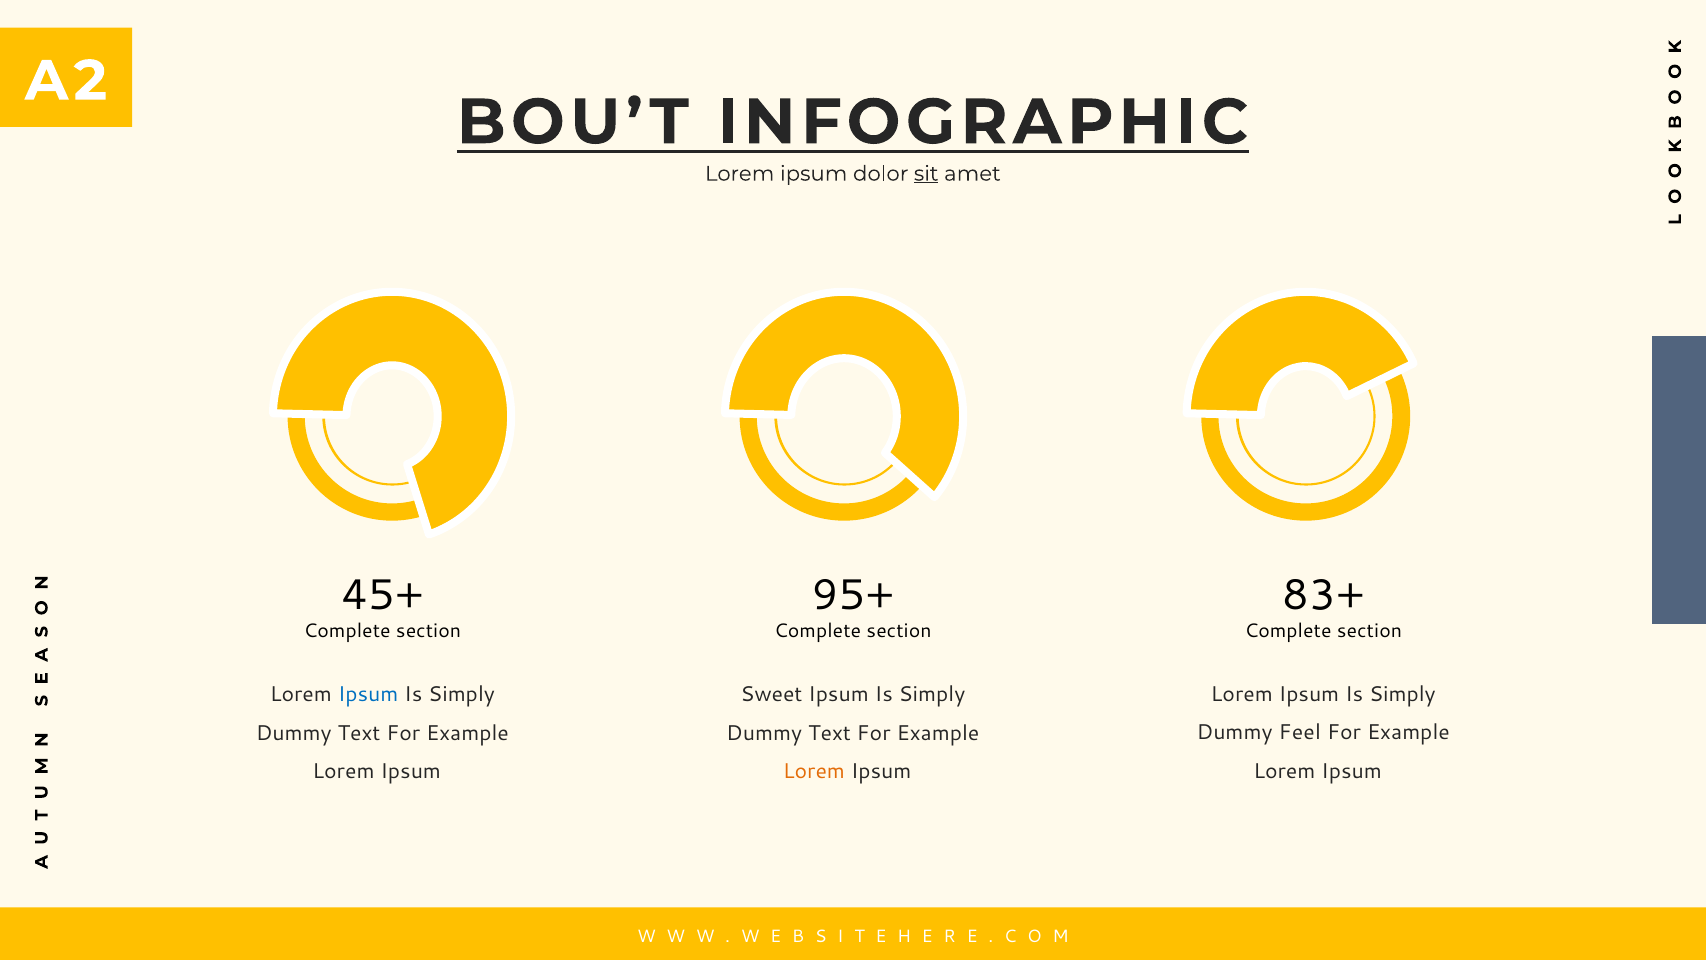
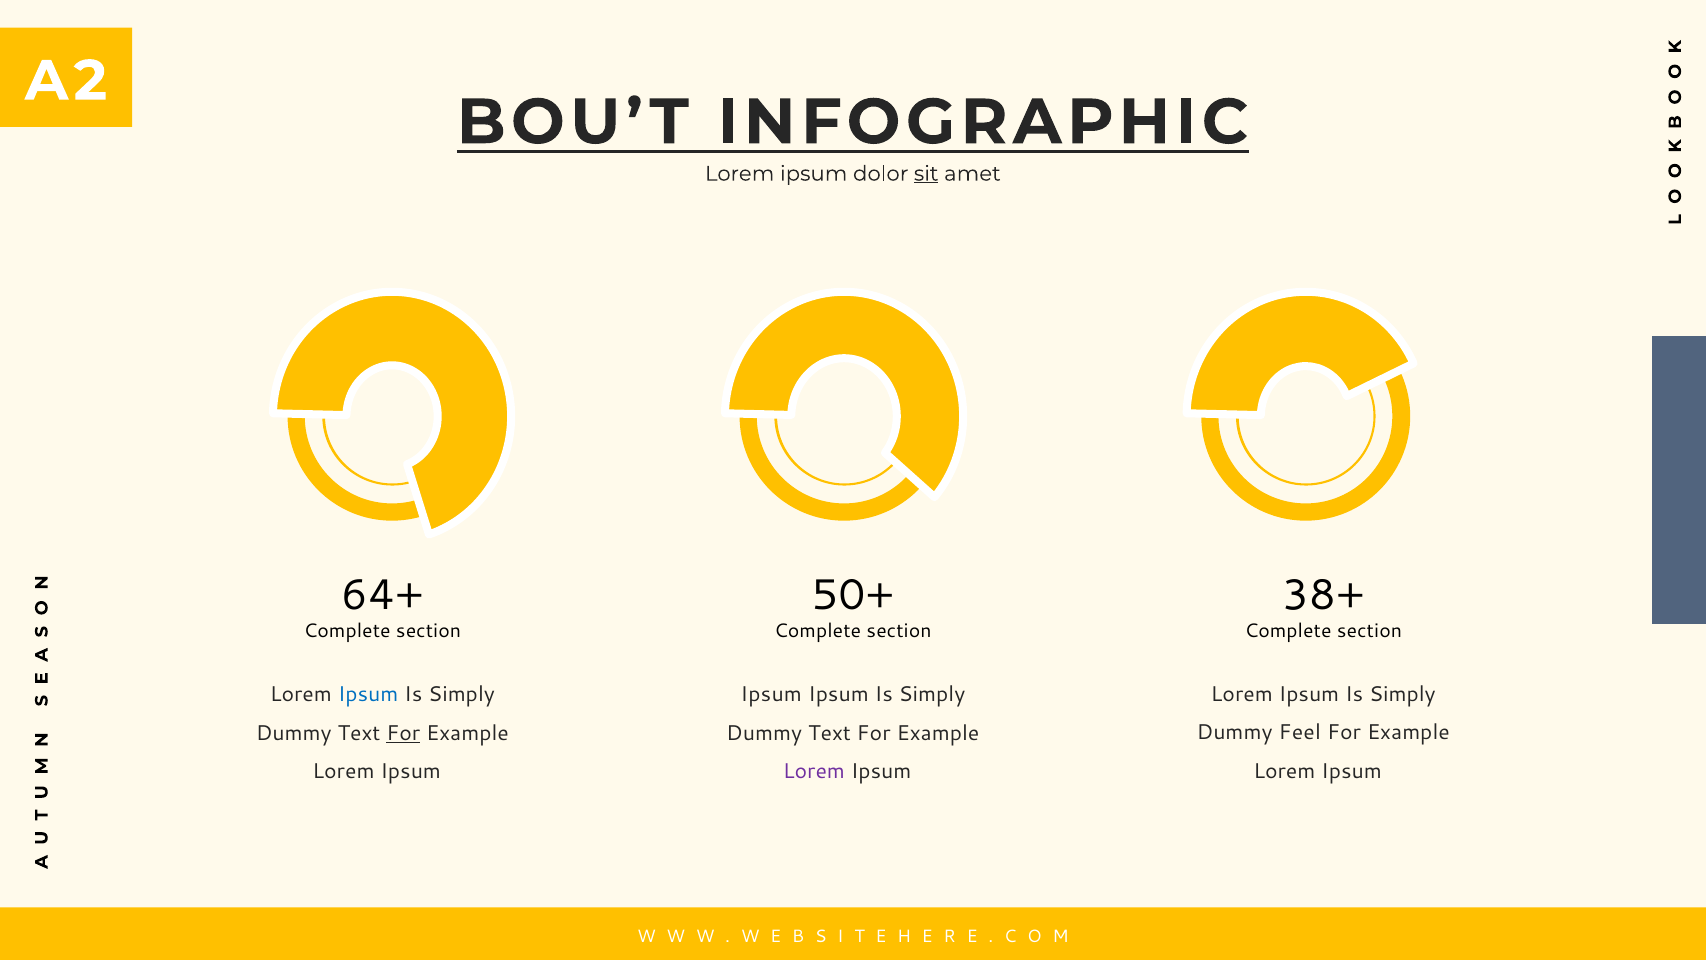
45+: 45+ -> 64+
95+: 95+ -> 50+
83+: 83+ -> 38+
Sweet at (771, 695): Sweet -> Ipsum
For at (403, 733) underline: none -> present
Lorem at (814, 771) colour: orange -> purple
